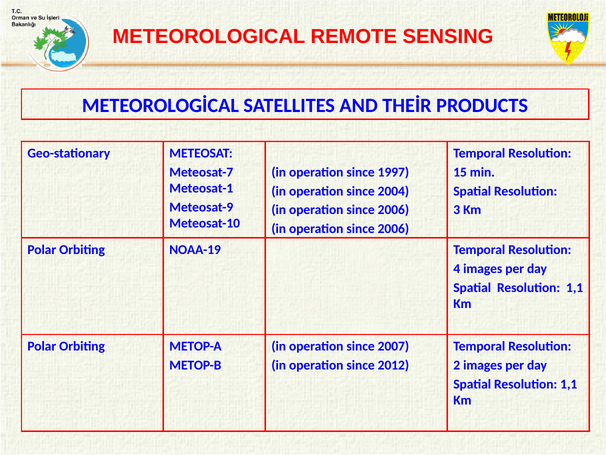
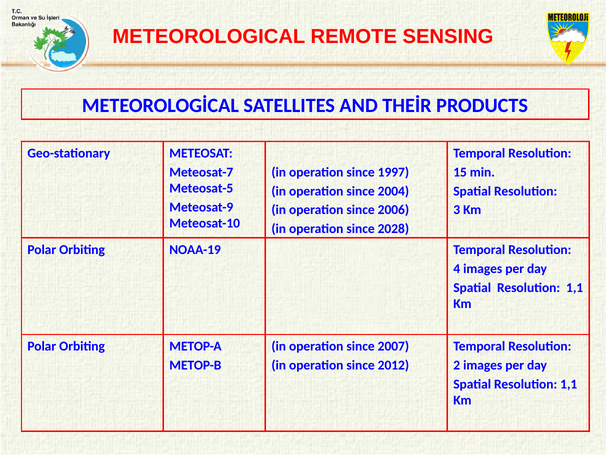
Meteosat-1: Meteosat-1 -> Meteosat-5
2006 at (393, 229): 2006 -> 2028
